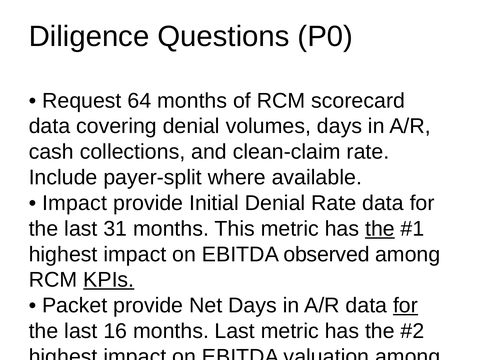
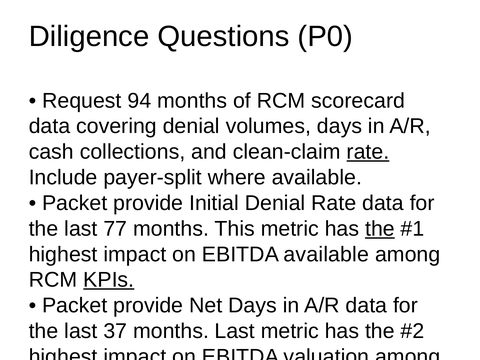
64: 64 -> 94
rate at (368, 152) underline: none -> present
Impact at (75, 203): Impact -> Packet
31: 31 -> 77
EBITDA observed: observed -> available
for at (406, 306) underline: present -> none
16: 16 -> 37
